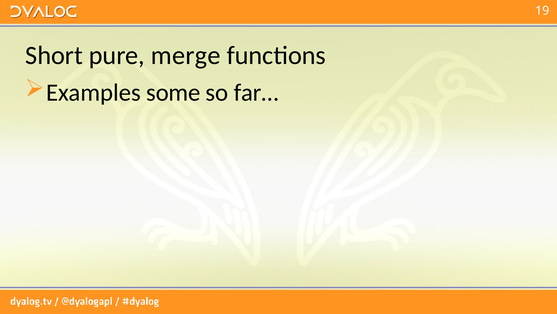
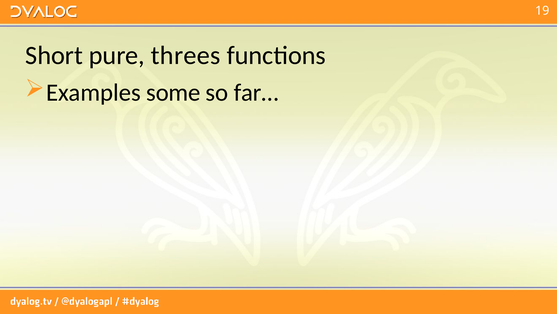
merge: merge -> threes
